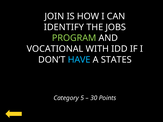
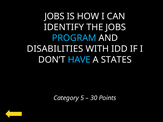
JOIN at (54, 16): JOIN -> JOBS
PROGRAM colour: light green -> light blue
VOCATIONAL: VOCATIONAL -> DISABILITIES
